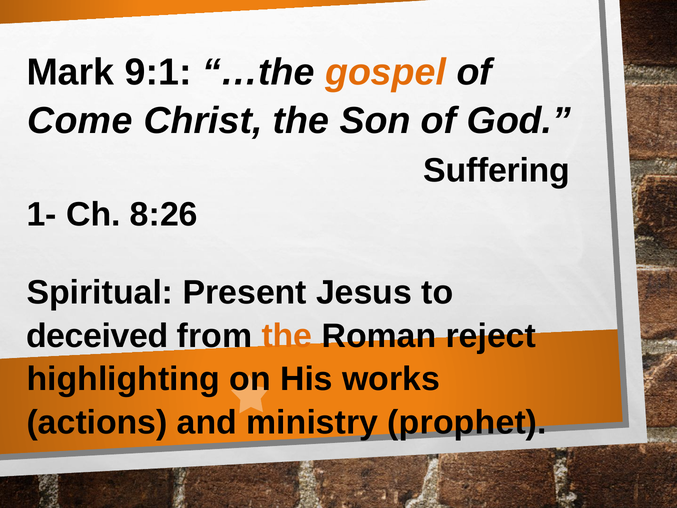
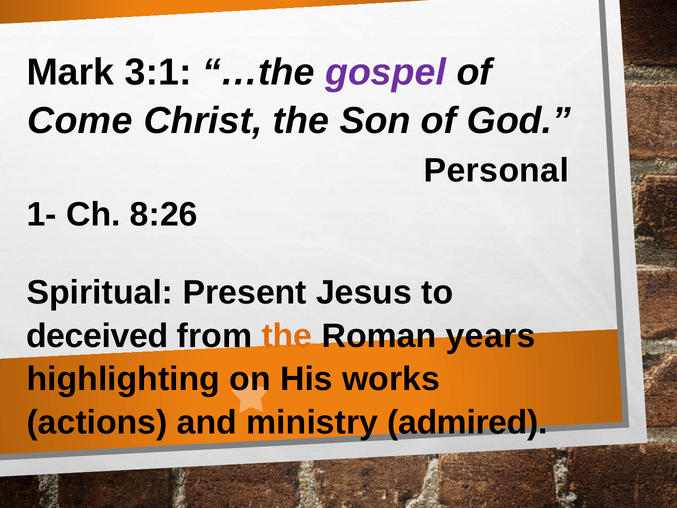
9:1: 9:1 -> 3:1
gospel colour: orange -> purple
Suffering: Suffering -> Personal
reject: reject -> years
prophet: prophet -> admired
